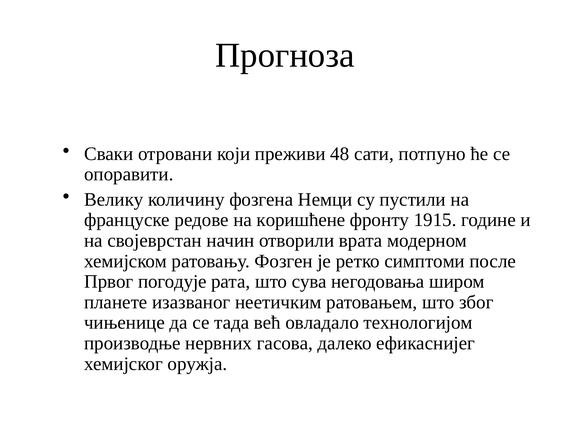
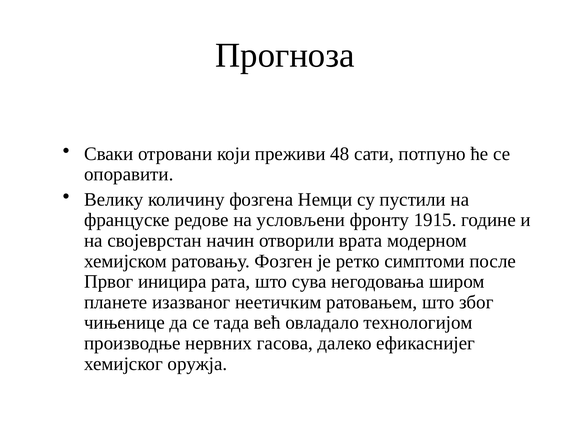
коришћене: коришћене -> условљени
погодује: погодује -> иницира
